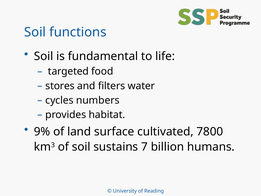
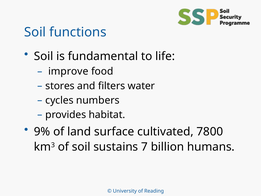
targeted: targeted -> improve
